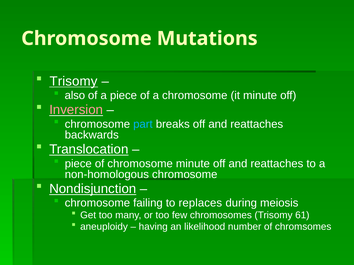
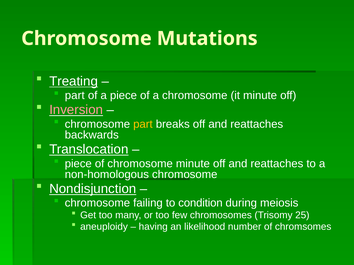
Trisomy at (74, 81): Trisomy -> Treating
also at (75, 96): also -> part
part at (143, 124) colour: light blue -> yellow
replaces: replaces -> condition
61: 61 -> 25
